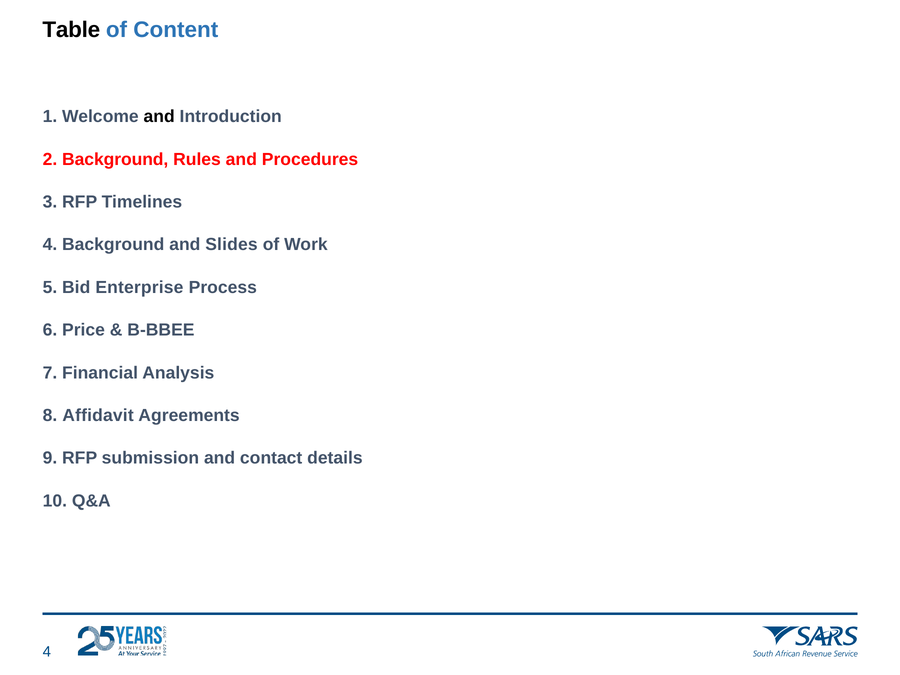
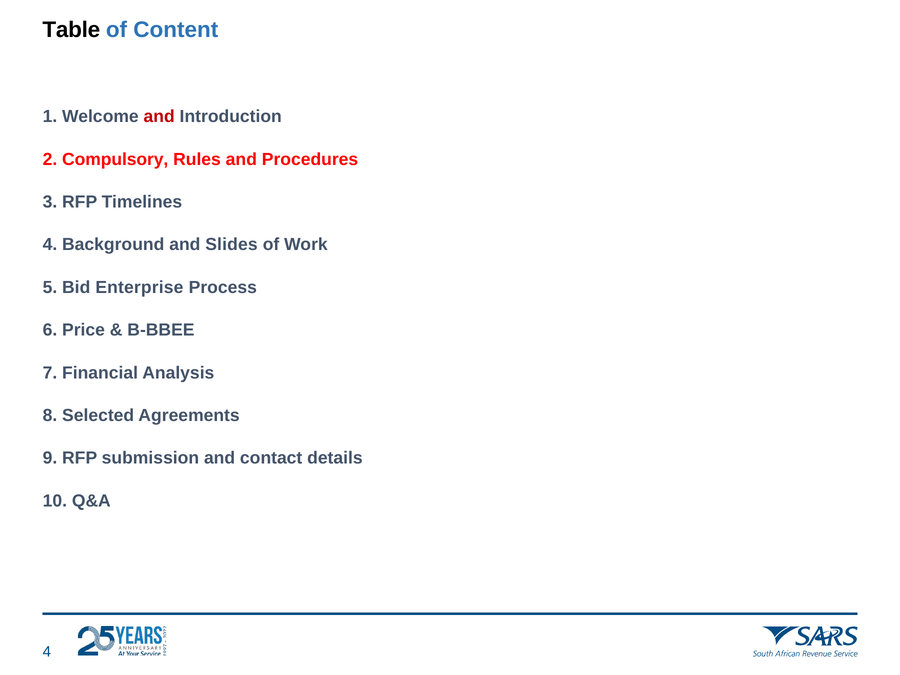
and at (159, 117) colour: black -> red
2 Background: Background -> Compulsory
Affidavit: Affidavit -> Selected
